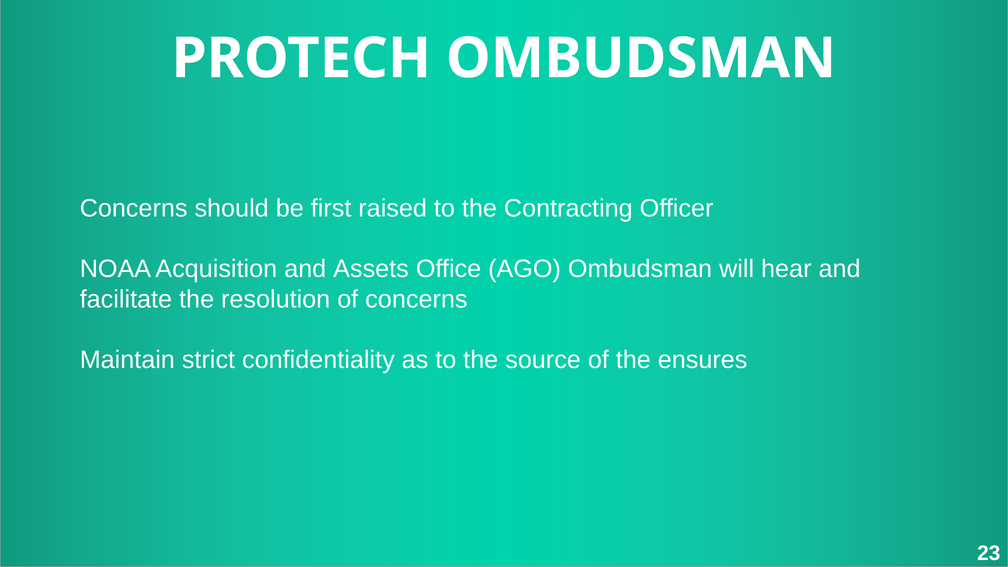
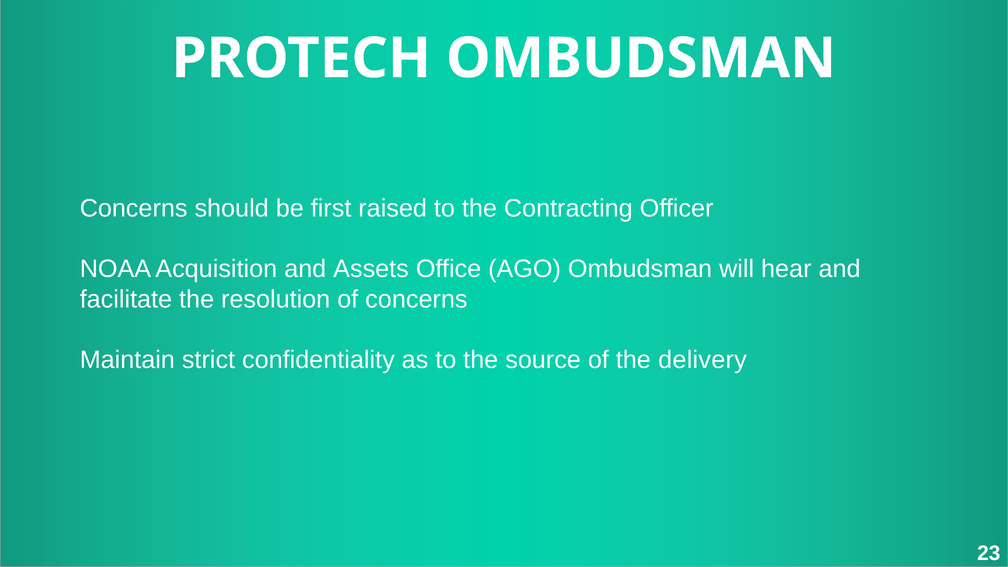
ensures: ensures -> delivery
